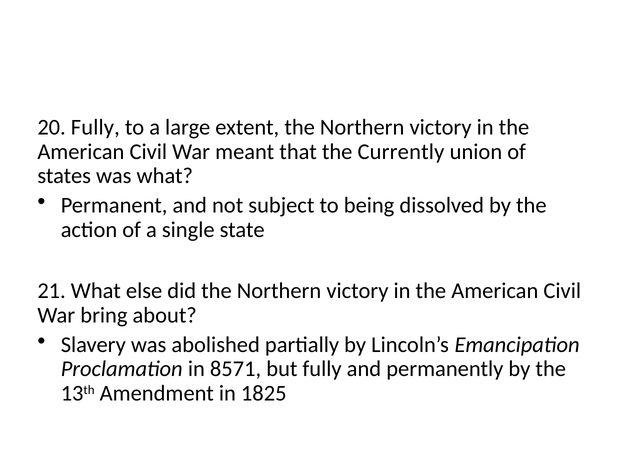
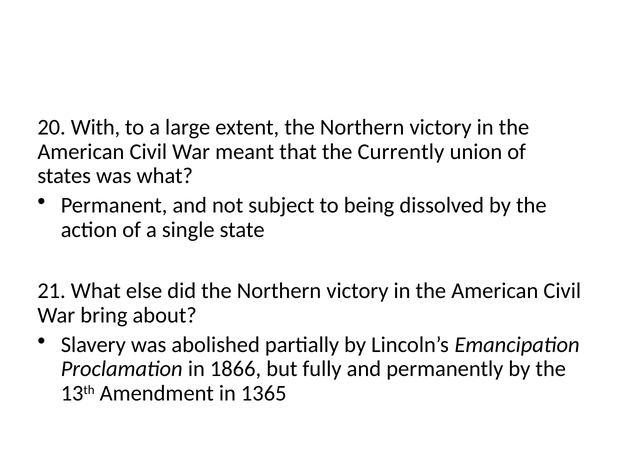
20 Fully: Fully -> With
8571: 8571 -> 1866
1825: 1825 -> 1365
